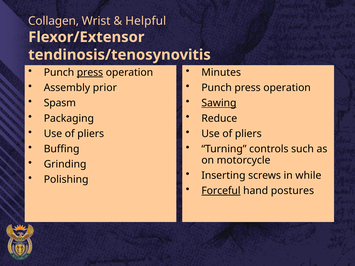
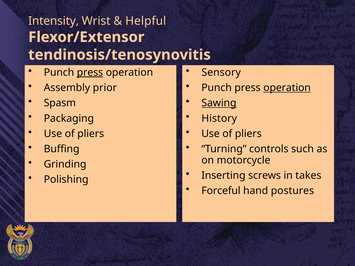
Collagen: Collagen -> Intensity
Minutes: Minutes -> Sensory
operation at (287, 88) underline: none -> present
Reduce: Reduce -> History
while: while -> takes
Forceful underline: present -> none
